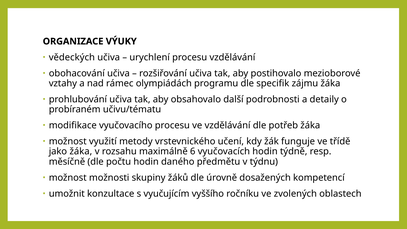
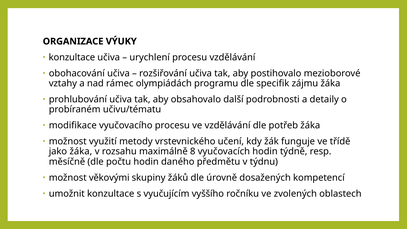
vědeckých at (72, 57): vědeckých -> konzultace
6: 6 -> 8
možnosti: možnosti -> věkovými
